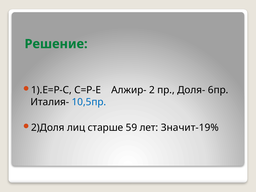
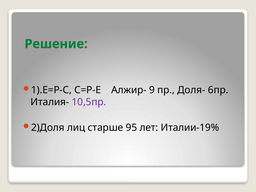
2: 2 -> 9
10,5пр colour: blue -> purple
59: 59 -> 95
Значит-19%: Значит-19% -> Италии-19%
